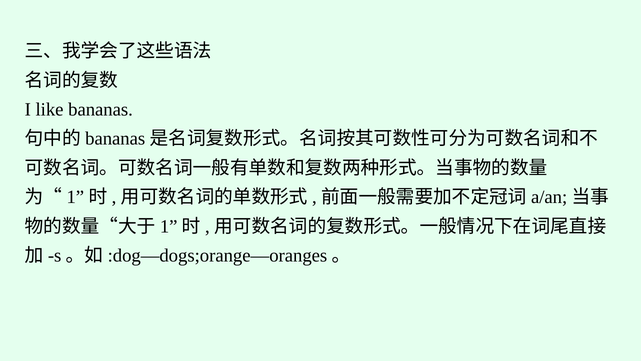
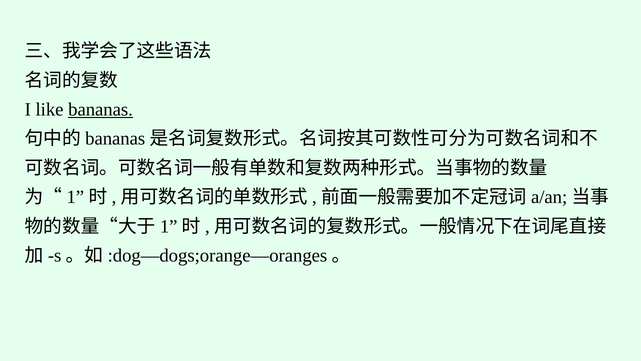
bananas at (101, 109) underline: none -> present
